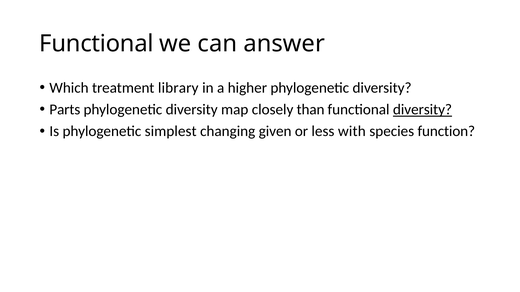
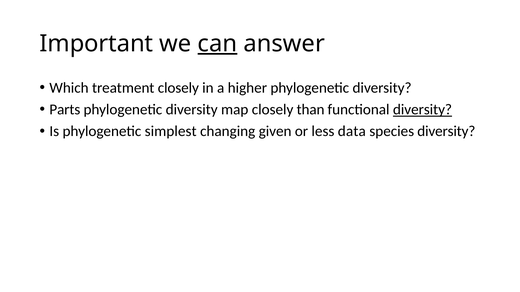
Functional at (96, 44): Functional -> Important
can underline: none -> present
treatment library: library -> closely
with: with -> data
species function: function -> diversity
